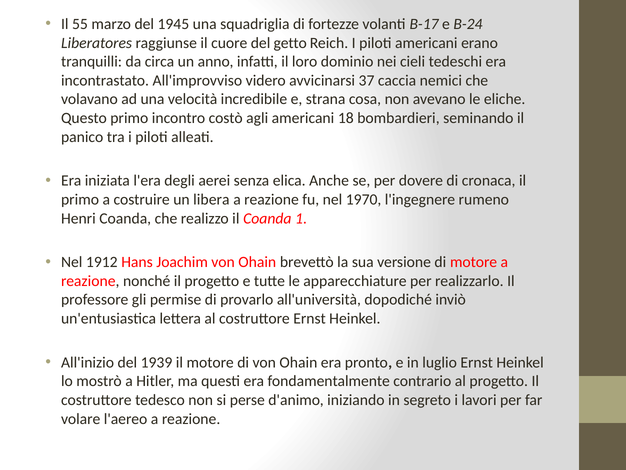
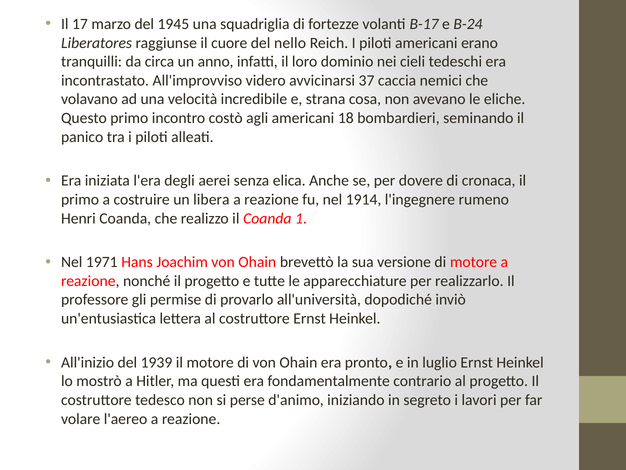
55: 55 -> 17
getto: getto -> nello
1970: 1970 -> 1914
1912: 1912 -> 1971
